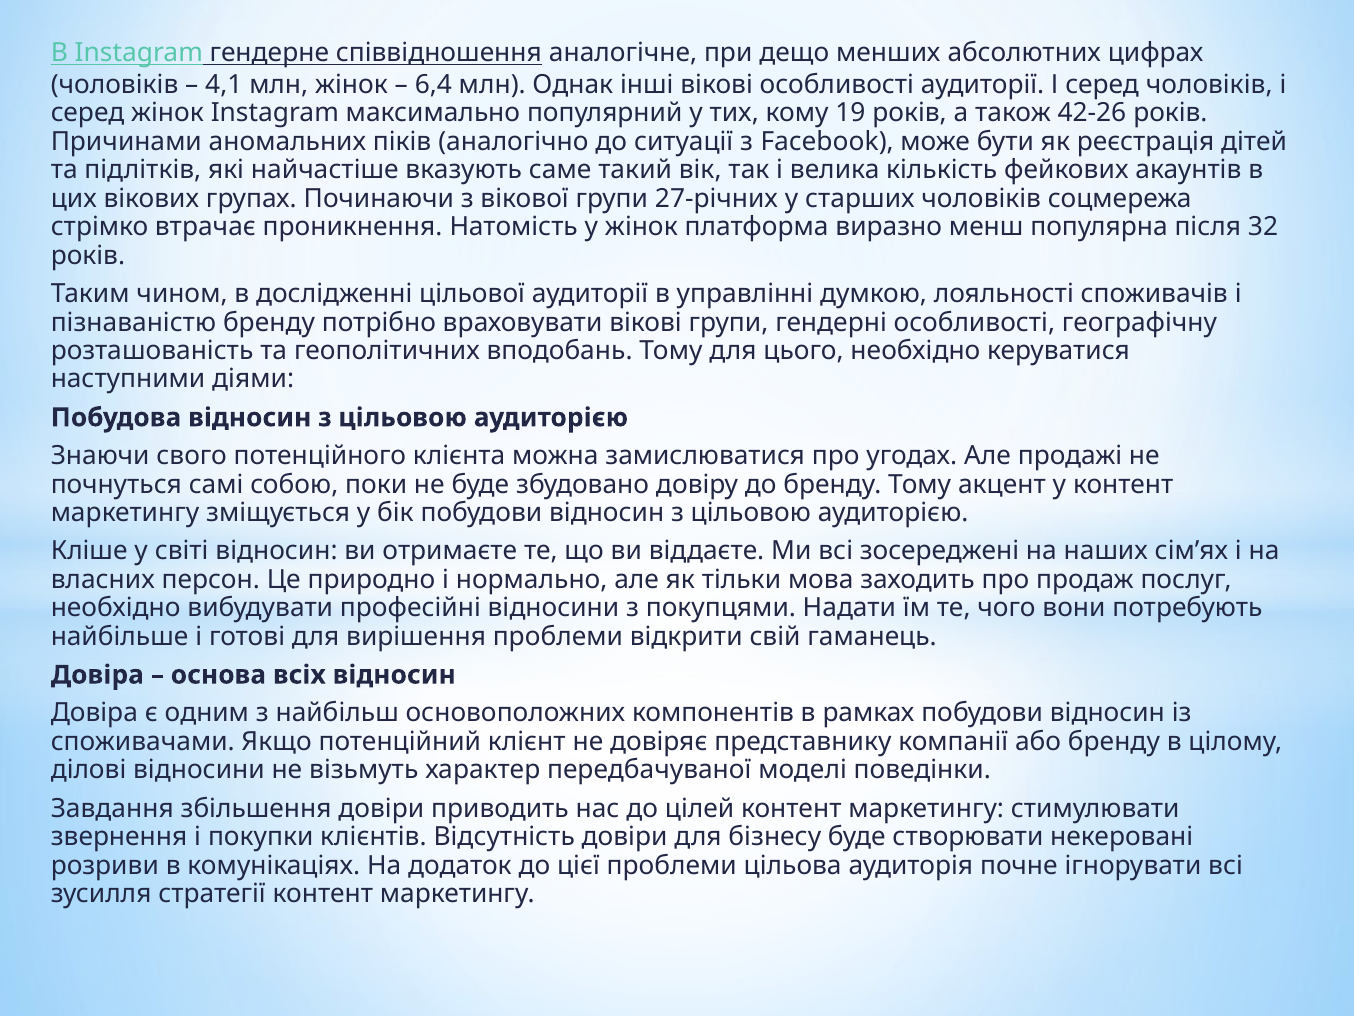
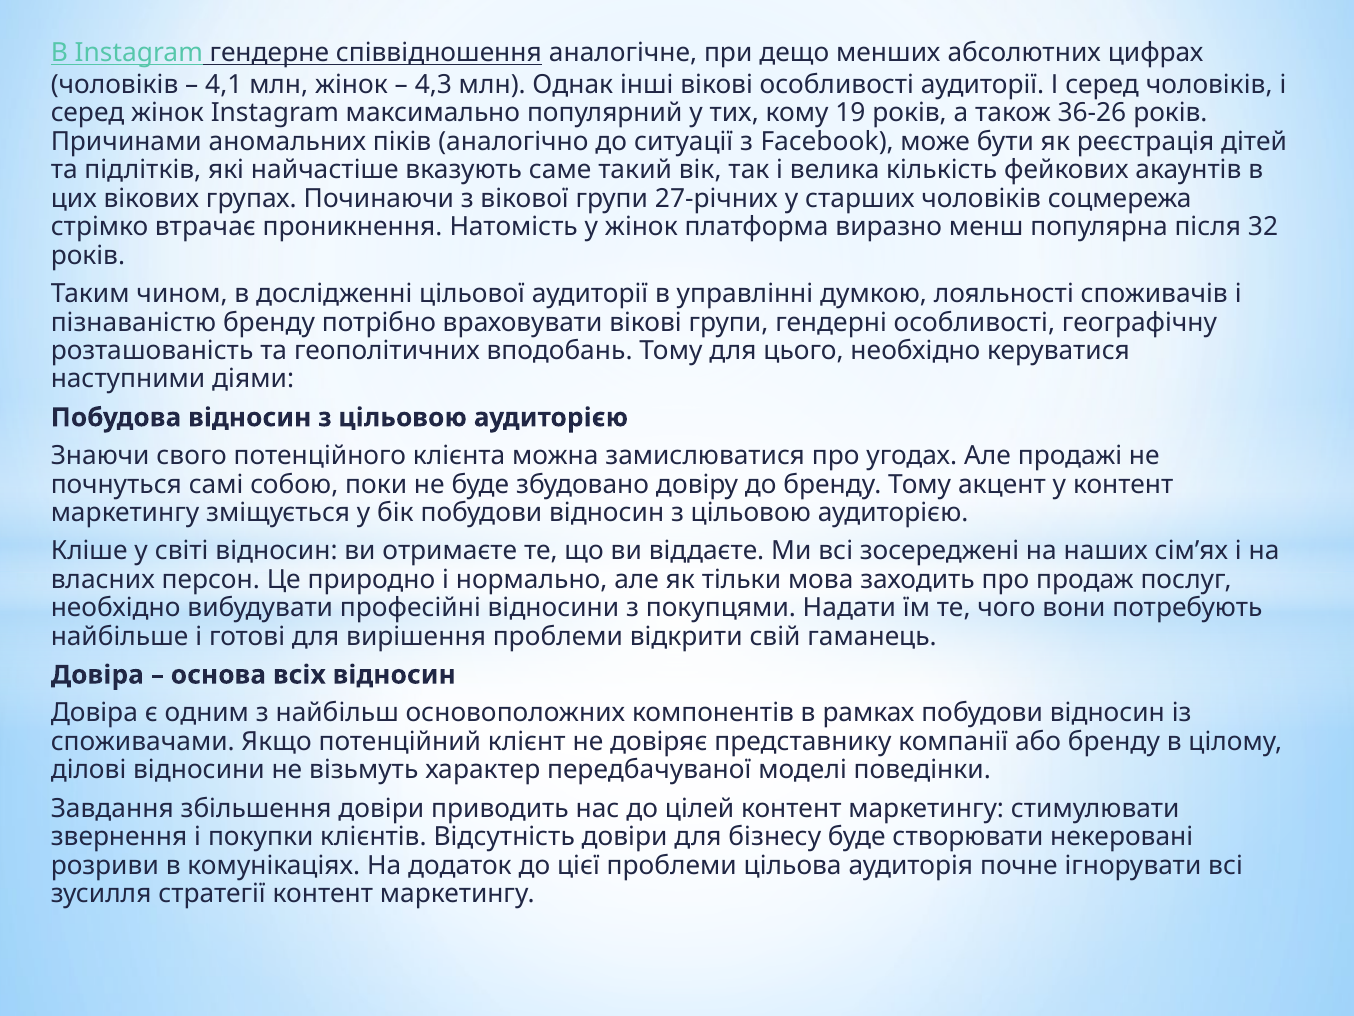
6,4: 6,4 -> 4,3
42-26: 42-26 -> 36-26
